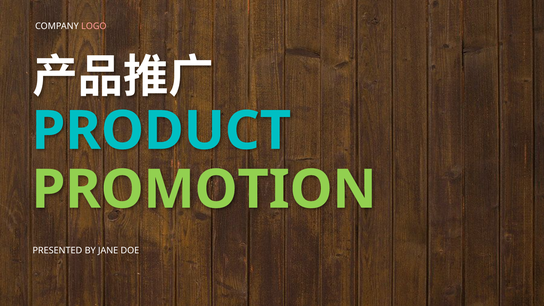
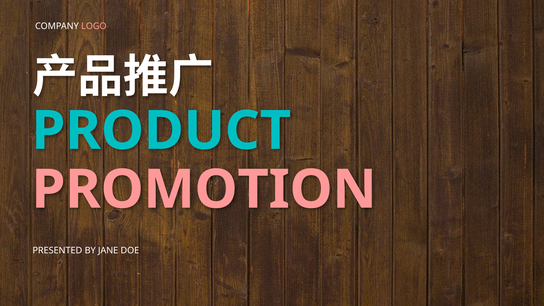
PROMOTION colour: light green -> pink
